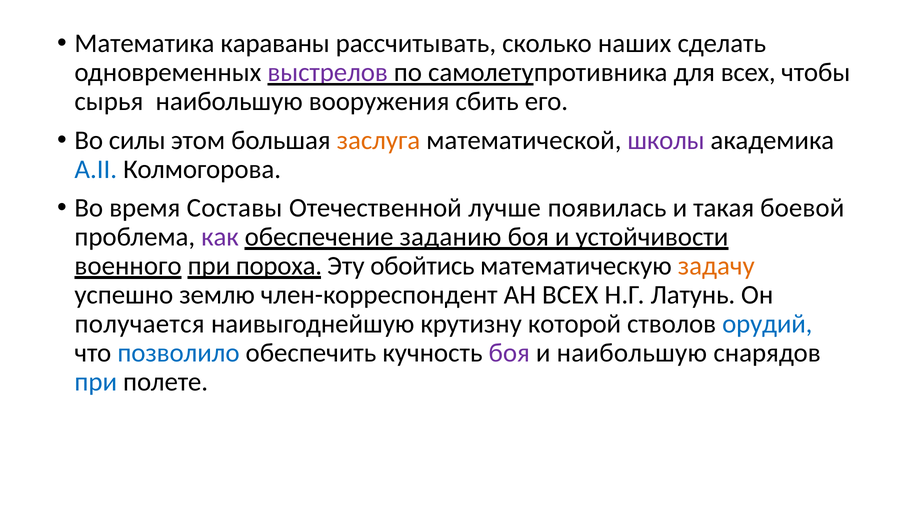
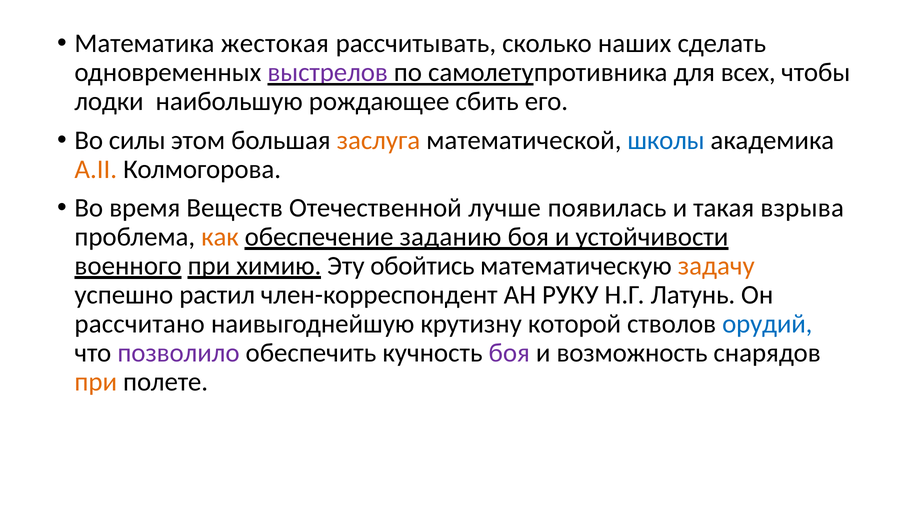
караваны: караваны -> жестокая
сырья: сырья -> лодки
вооружения: вооружения -> рождающее
школы colour: purple -> blue
А.II colour: blue -> orange
Составы: Составы -> Веществ
боевой: боевой -> взрыва
как colour: purple -> orange
пороха: пороха -> химию
землю: землю -> растил
АН ВСЕХ: ВСЕХ -> РУКУ
получается: получается -> рассчитано
позволило colour: blue -> purple
и наибольшую: наибольшую -> возможность
при at (96, 382) colour: blue -> orange
